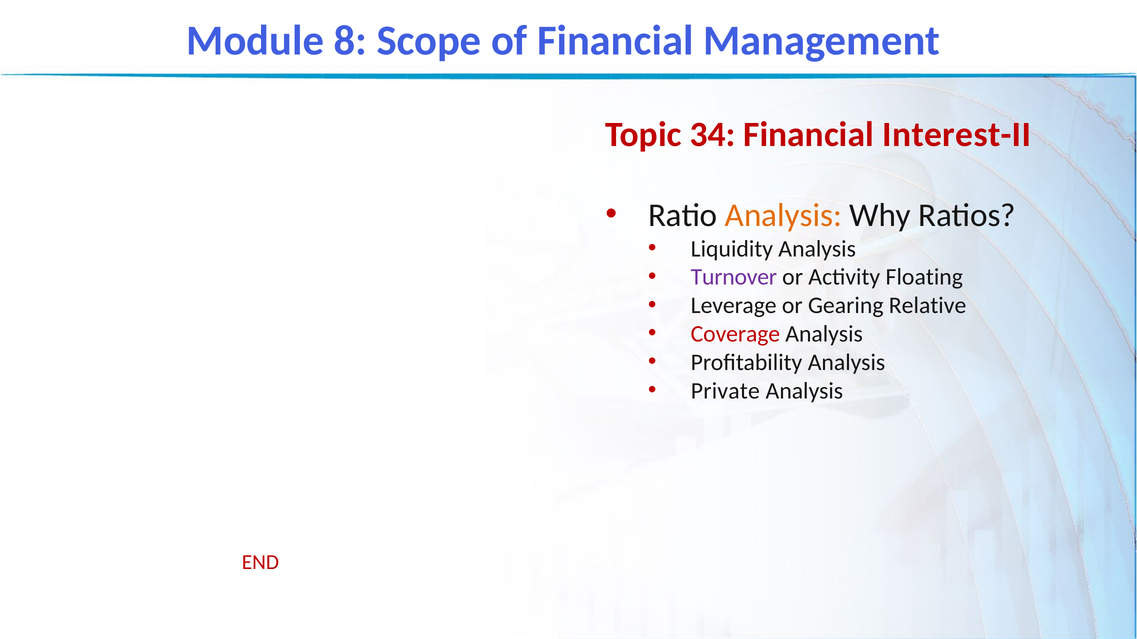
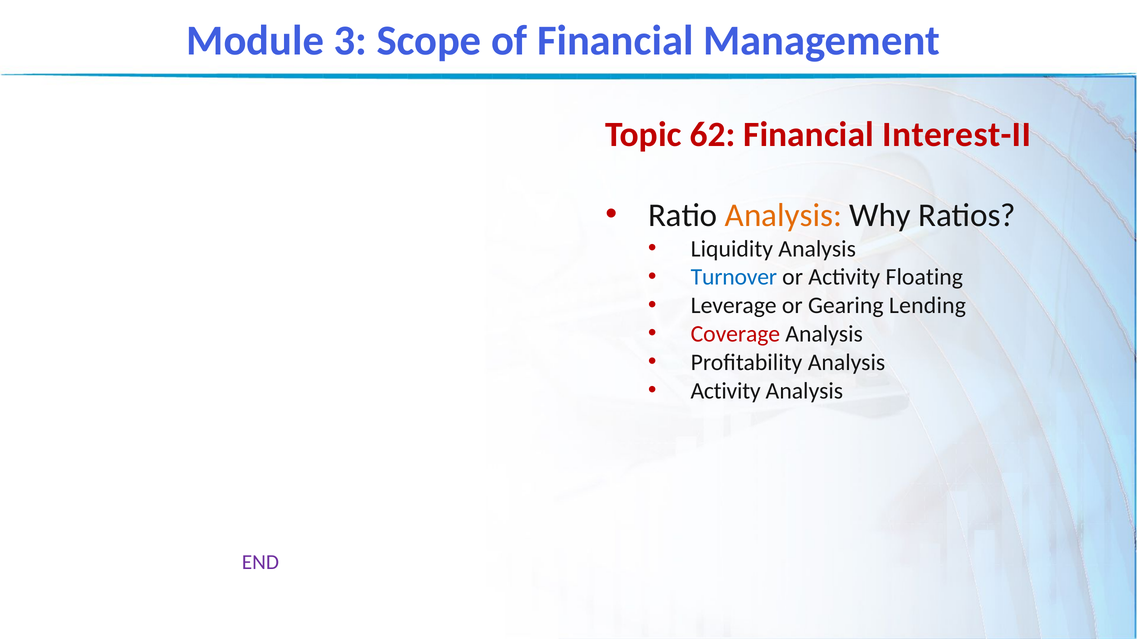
8: 8 -> 3
34: 34 -> 62
Turnover colour: purple -> blue
Relative: Relative -> Lending
Private at (725, 391): Private -> Activity
END colour: red -> purple
